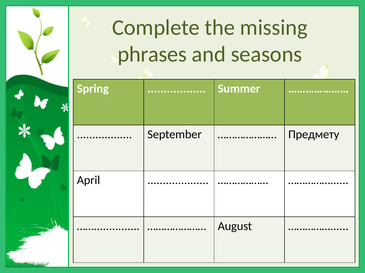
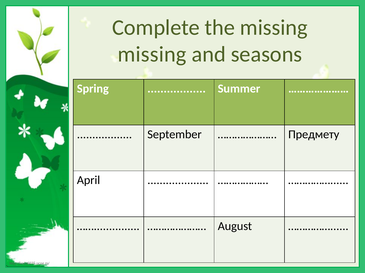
phrases at (152, 54): phrases -> missing
